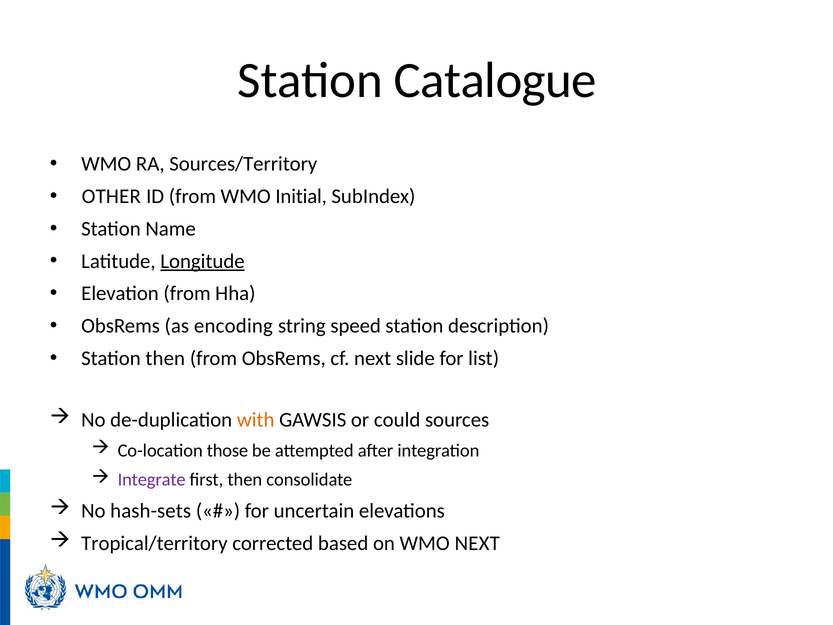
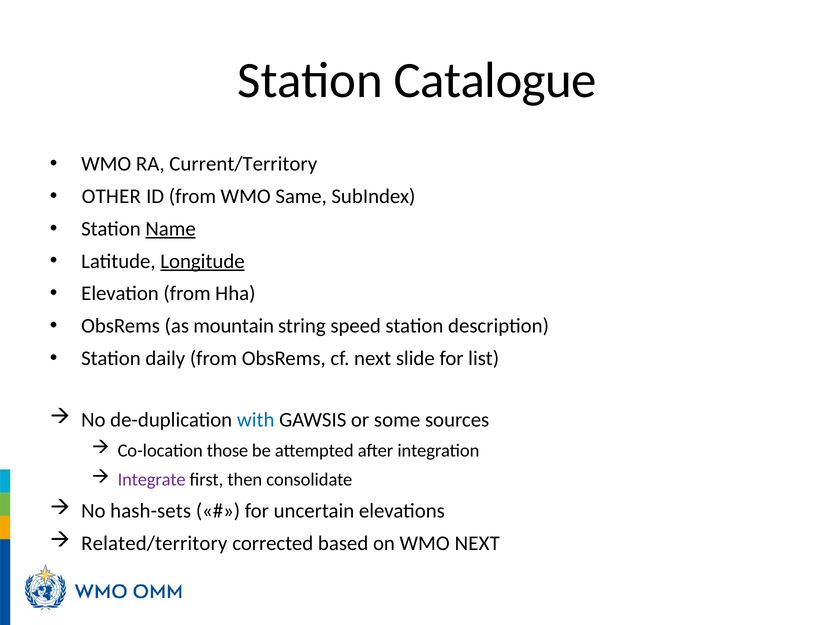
Sources/Territory: Sources/Territory -> Current/Territory
Initial: Initial -> Same
Name underline: none -> present
encoding: encoding -> mountain
Station then: then -> daily
with colour: orange -> blue
could: could -> some
Tropical/territory: Tropical/territory -> Related/territory
